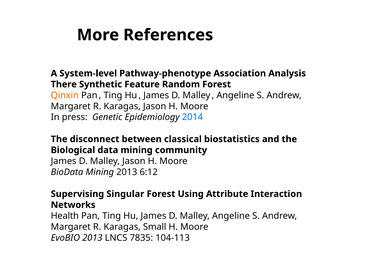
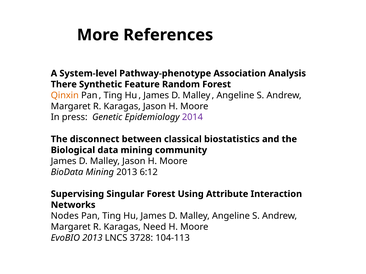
2014 colour: blue -> purple
Health: Health -> Nodes
Small: Small -> Need
7835: 7835 -> 3728
